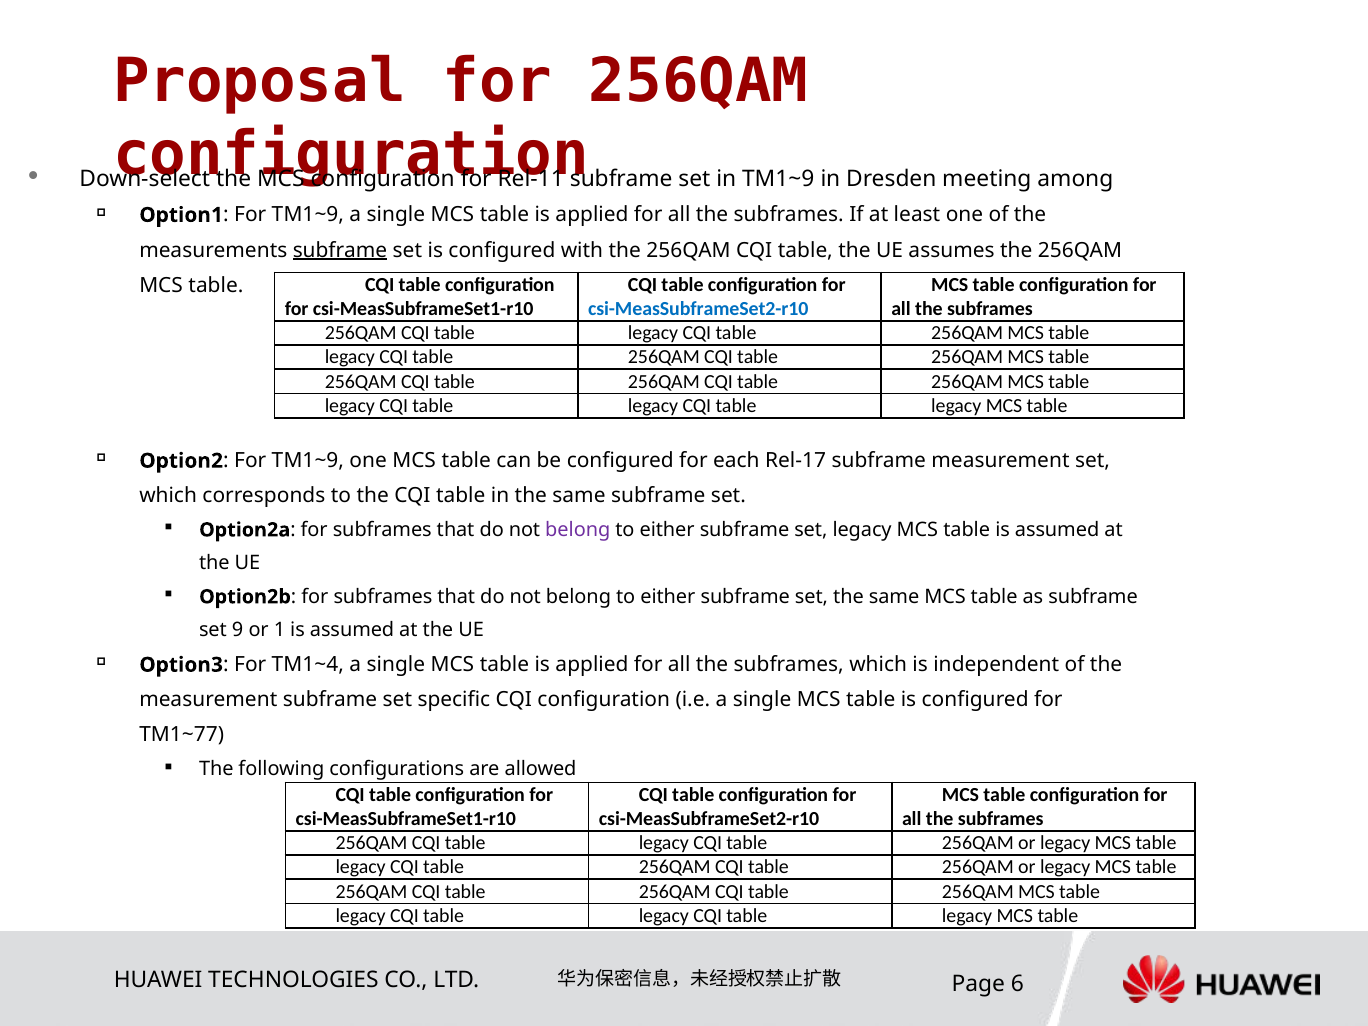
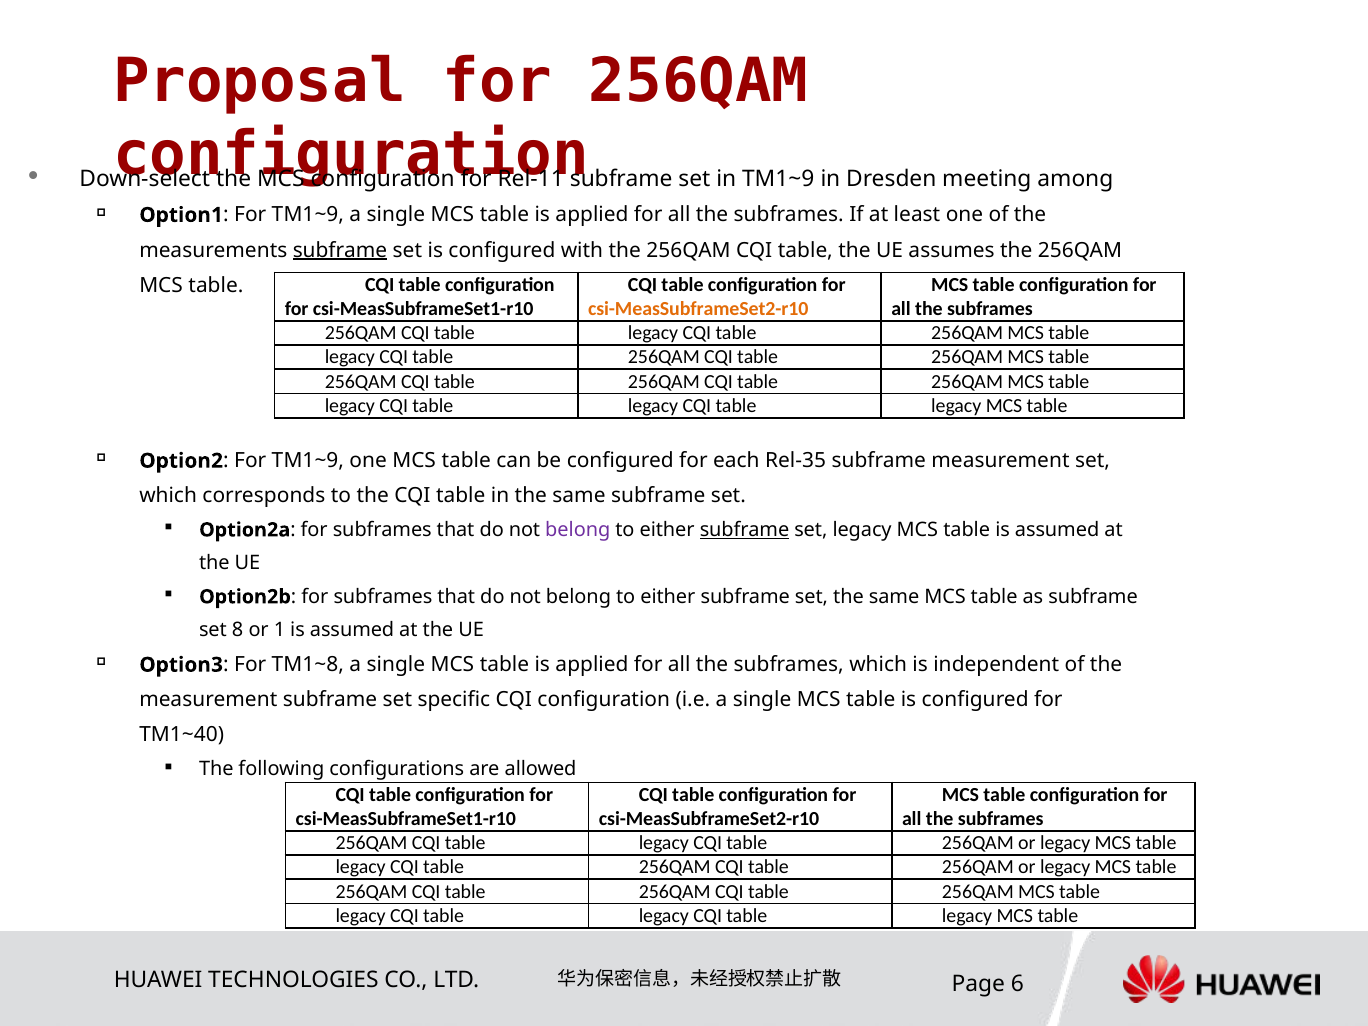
csi-MeasSubframeSet2-r10 at (698, 309) colour: blue -> orange
Rel-17: Rel-17 -> Rel-35
subframe at (745, 530) underline: none -> present
9: 9 -> 8
TM1~4: TM1~4 -> TM1~8
TM1~77: TM1~77 -> TM1~40
